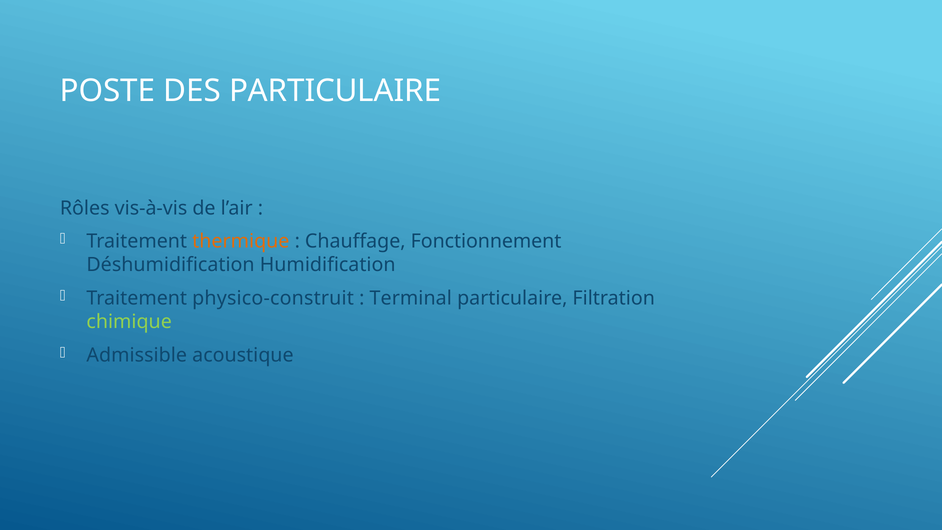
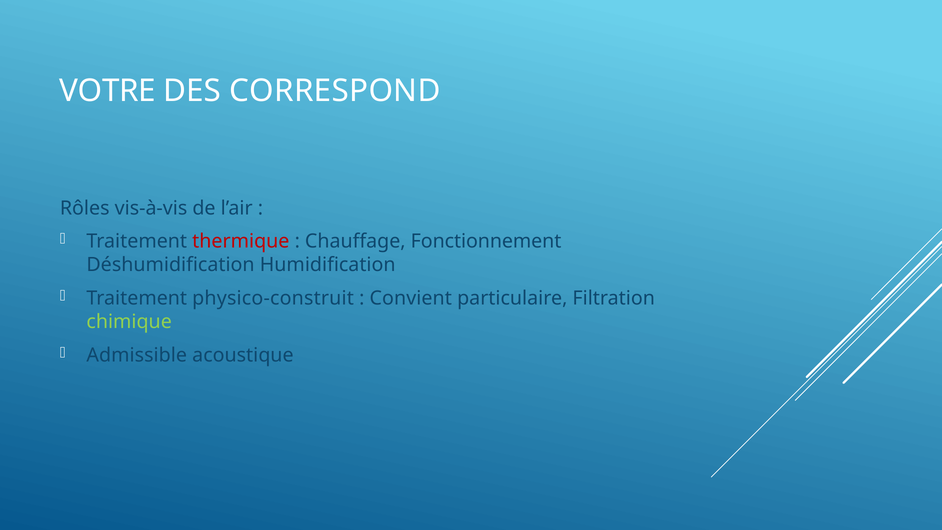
POSTE: POSTE -> VOTRE
DES PARTICULAIRE: PARTICULAIRE -> CORRESPOND
thermique colour: orange -> red
Terminal: Terminal -> Convient
